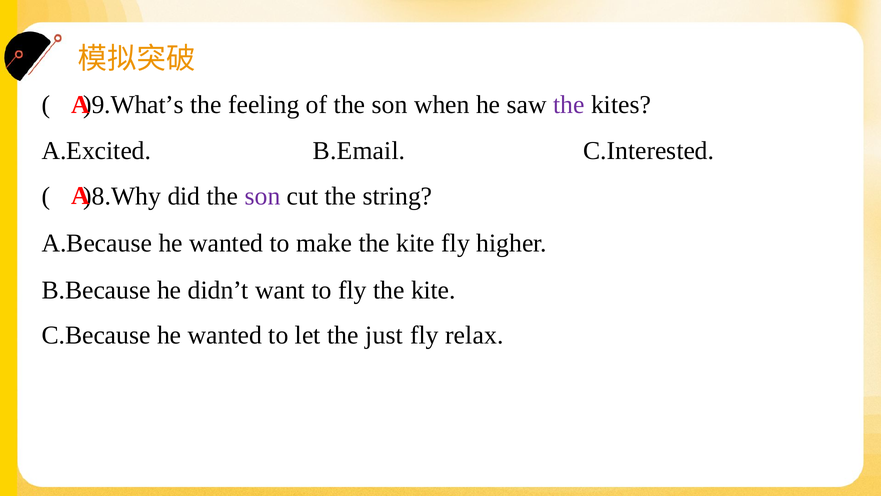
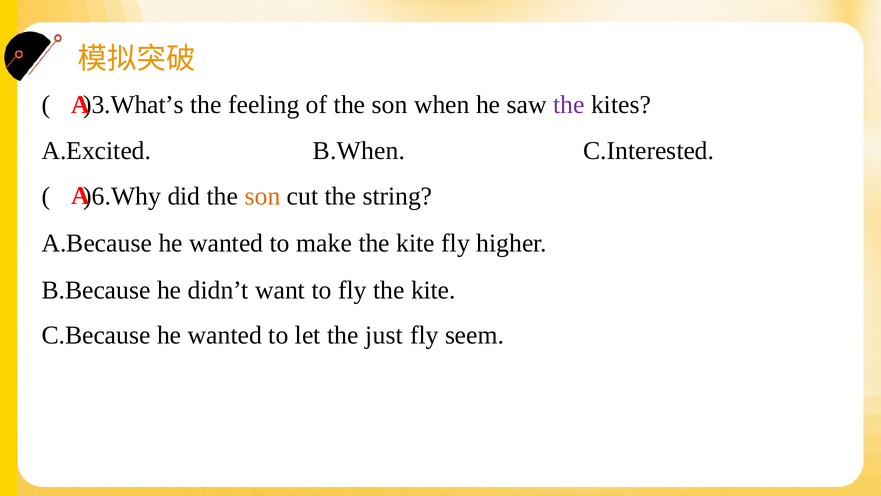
)9.What’s: )9.What’s -> )3.What’s
B.Email: B.Email -> B.When
)8.Why: )8.Why -> )6.Why
son at (263, 196) colour: purple -> orange
relax: relax -> seem
